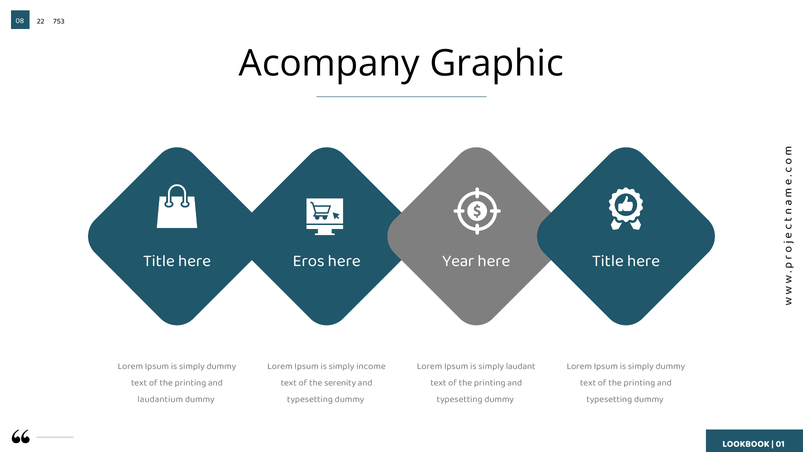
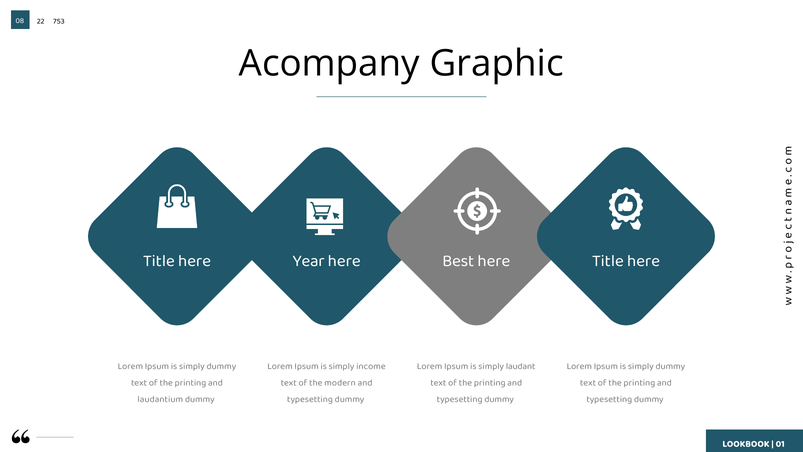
Eros: Eros -> Year
Year: Year -> Best
serenity: serenity -> modern
